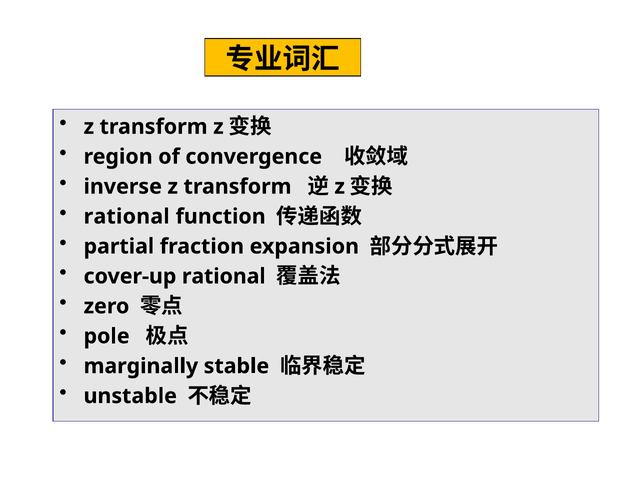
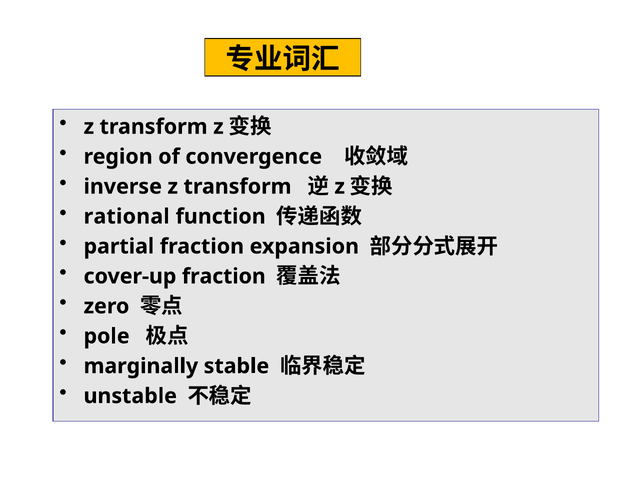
cover-up rational: rational -> fraction
